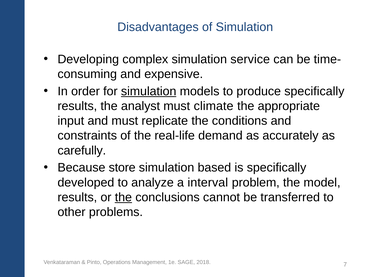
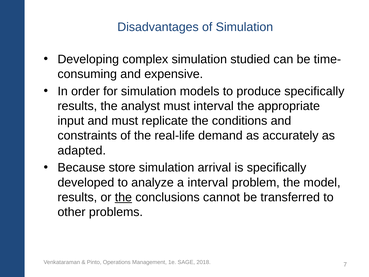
service: service -> studied
simulation at (149, 91) underline: present -> none
must climate: climate -> interval
carefully: carefully -> adapted
based: based -> arrival
